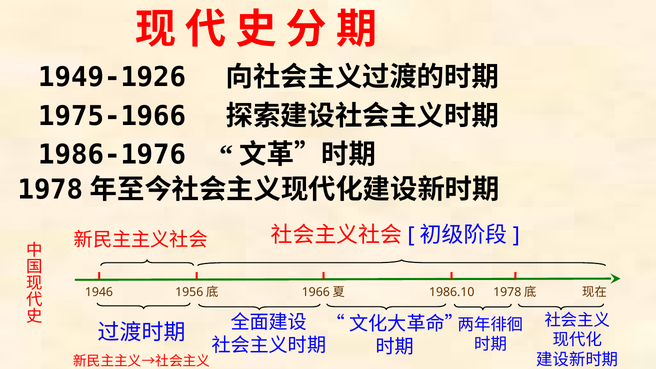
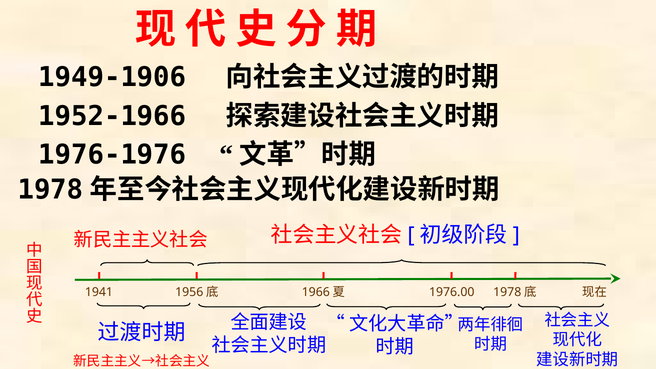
1949-1926: 1949-1926 -> 1949-1906
1975-1966: 1975-1966 -> 1952-1966
1986-1976: 1986-1976 -> 1976-1976
1946: 1946 -> 1941
1986.10: 1986.10 -> 1976.00
